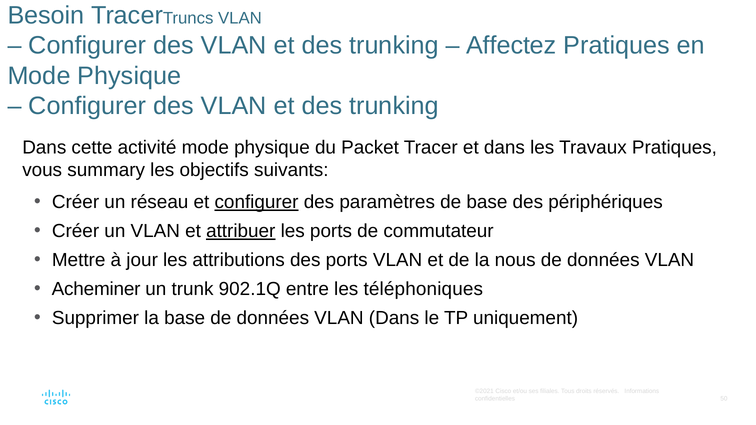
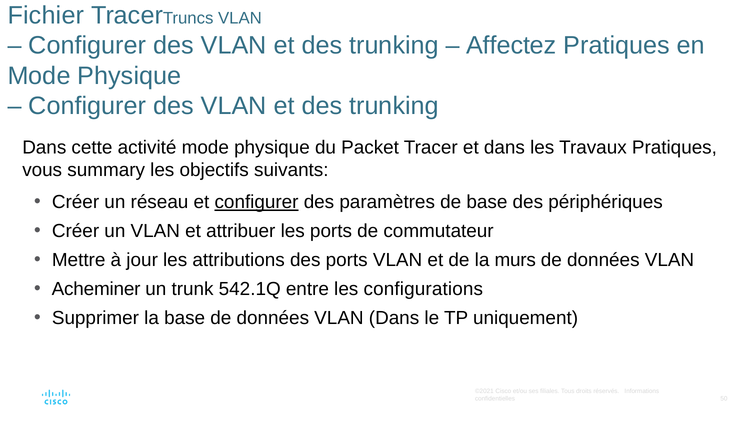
Besoin: Besoin -> Fichier
attribuer underline: present -> none
nous: nous -> murs
902.1Q: 902.1Q -> 542.1Q
téléphoniques: téléphoniques -> configurations
